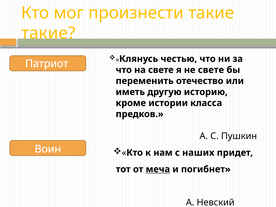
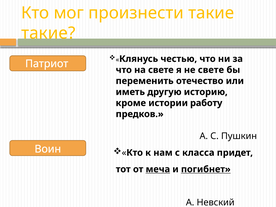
класса: класса -> работу
наших: наших -> класса
погибнет underline: none -> present
